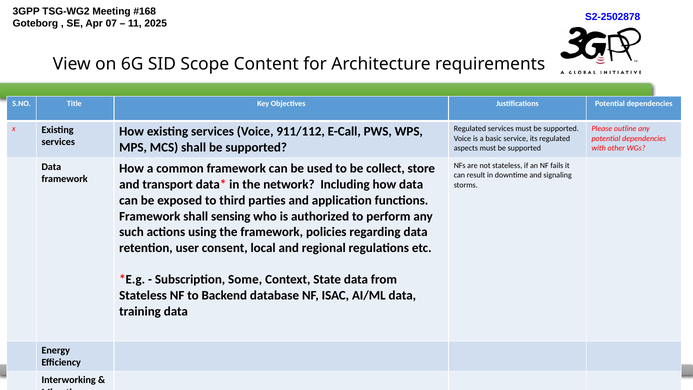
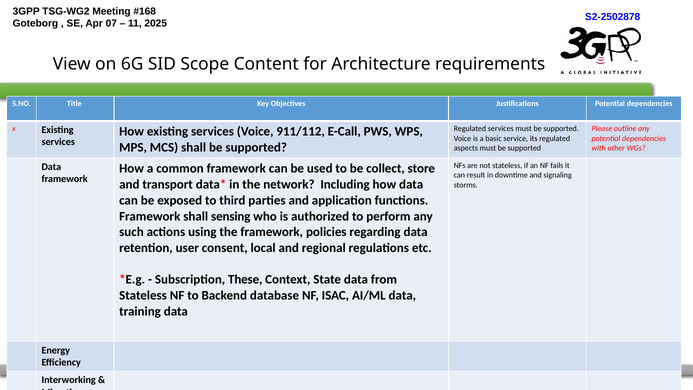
Some: Some -> These
